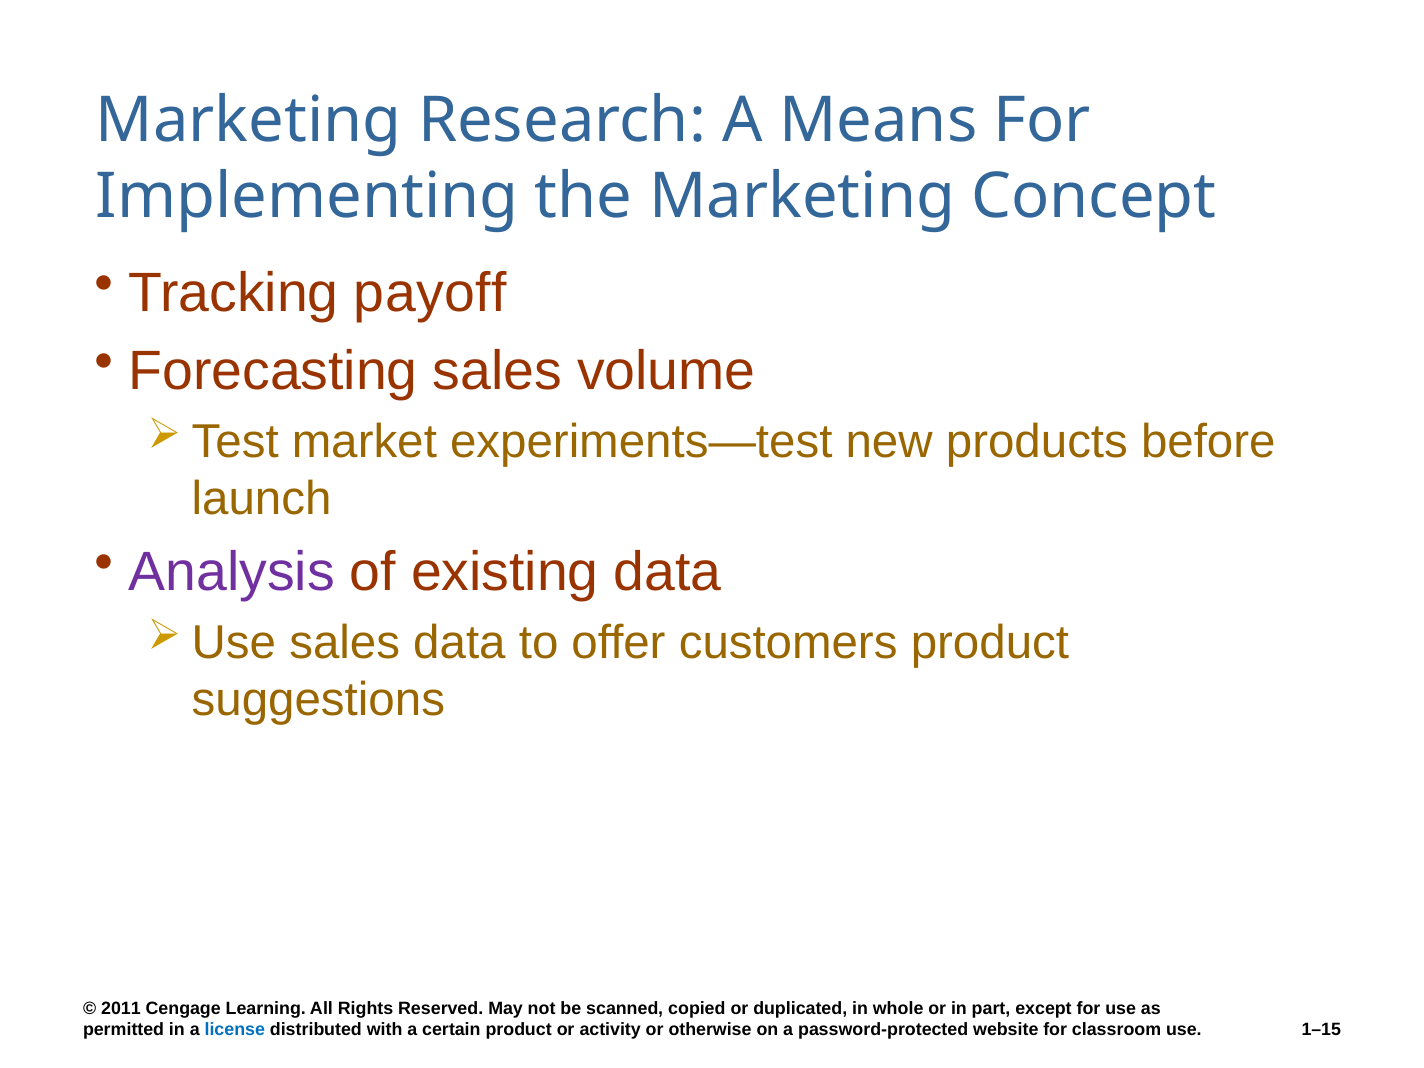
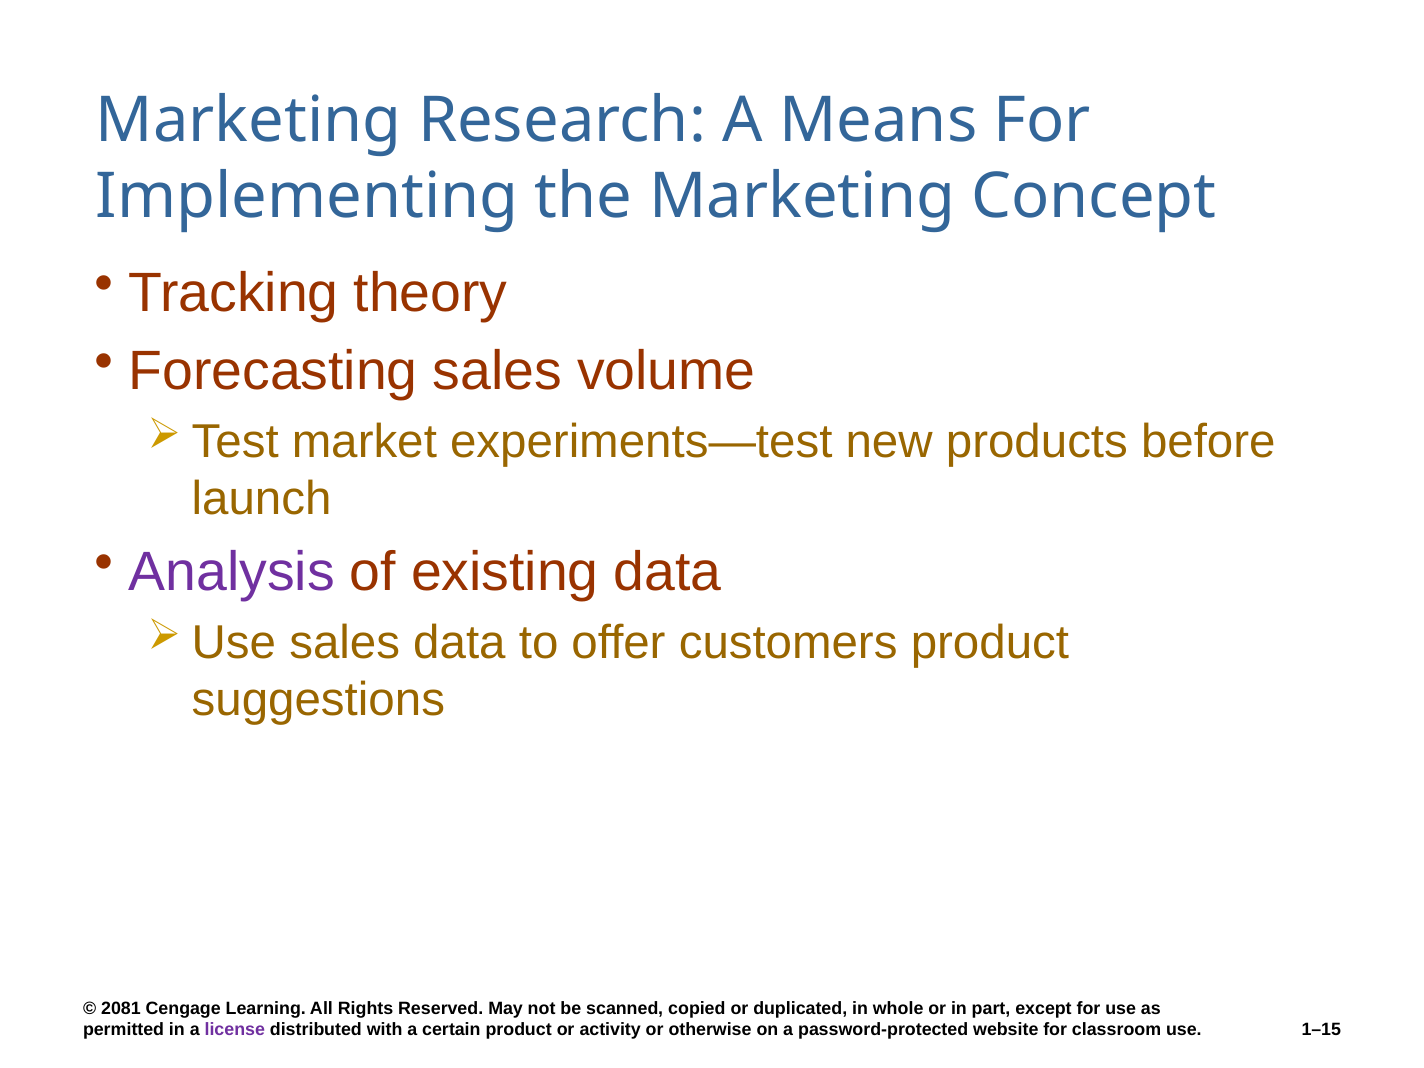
payoff: payoff -> theory
2011: 2011 -> 2081
license colour: blue -> purple
